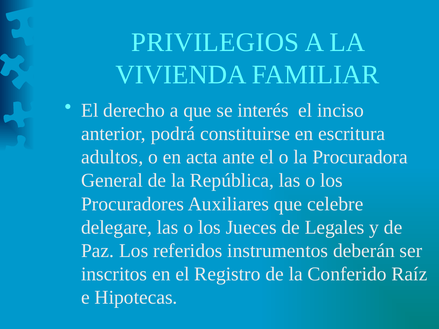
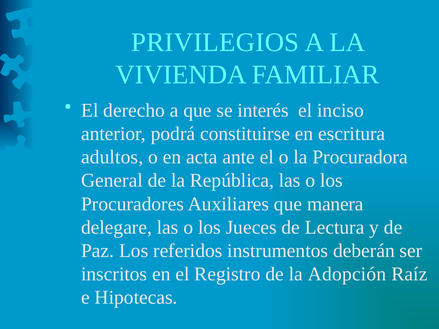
celebre: celebre -> manera
Legales: Legales -> Lectura
Conferido: Conferido -> Adopción
